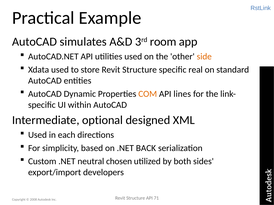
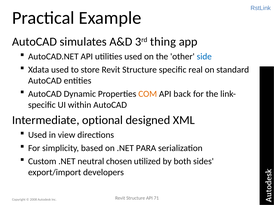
room: room -> thing
side colour: orange -> blue
lines: lines -> back
each: each -> view
BACK: BACK -> PARA
